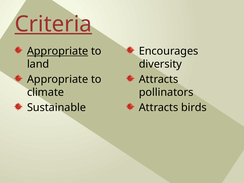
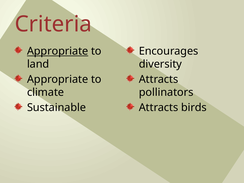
Criteria underline: present -> none
